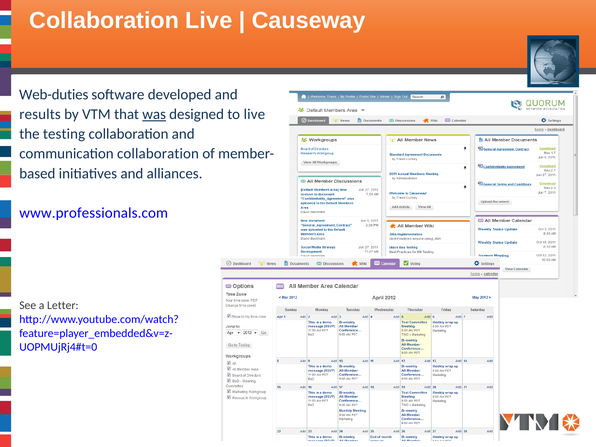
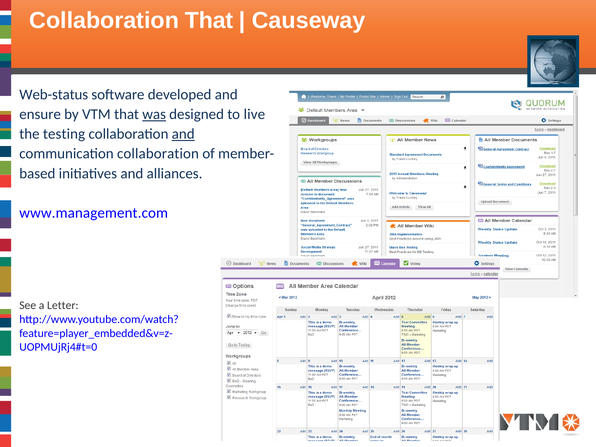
Collaboration Live: Live -> That
Web-duties: Web-duties -> Web-status
results: results -> ensure
and at (183, 134) underline: none -> present
www.professionals.com: www.professionals.com -> www.management.com
